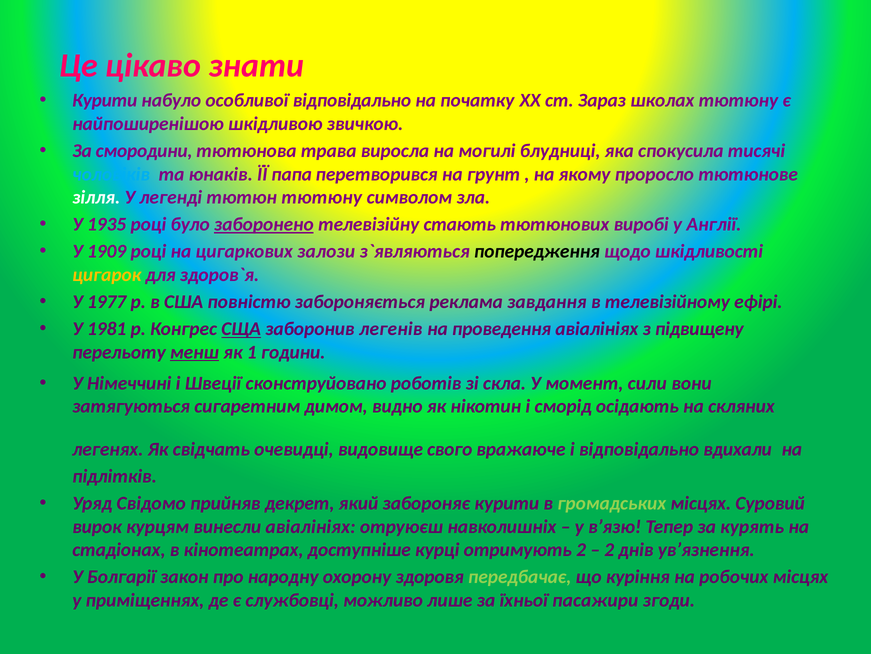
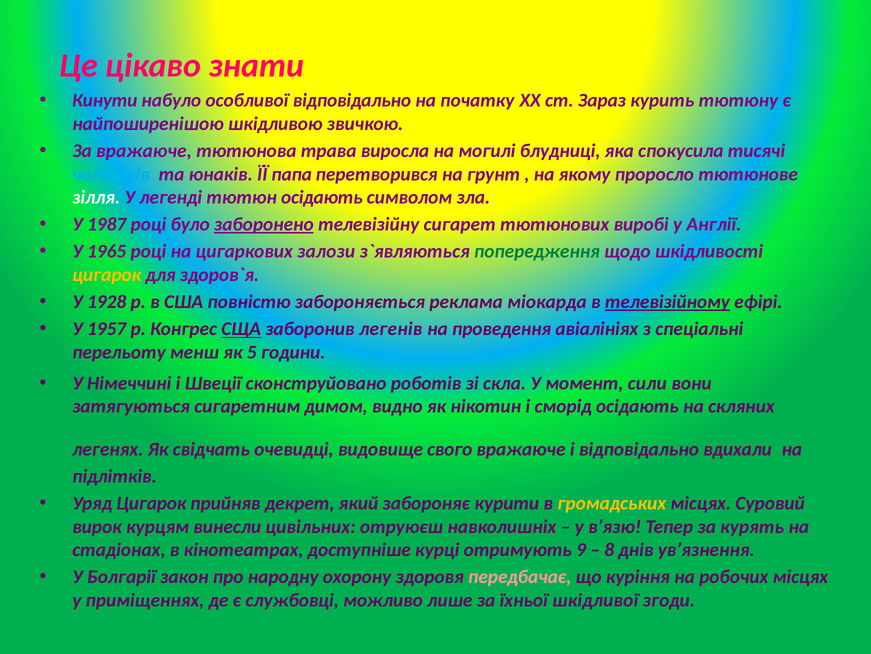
Курити at (105, 100): Курити -> Кинути
школах: школах -> курить
За смородини: смородини -> вражаюче
тютюн тютюну: тютюну -> осідають
1935: 1935 -> 1987
стають: стають -> сигарет
1909: 1909 -> 1965
попередження colour: black -> green
1977: 1977 -> 1928
завдання: завдання -> міокарда
телевізійному underline: none -> present
1981: 1981 -> 1957
підвищену: підвищену -> спеціальні
менш underline: present -> none
1: 1 -> 5
Уряд Свідомо: Свідомо -> Цигарок
громадських colour: light green -> yellow
винесли авіалініях: авіалініях -> цивільних
отримують 2: 2 -> 9
2 at (609, 549): 2 -> 8
передбачає colour: light green -> pink
пасажири: пасажири -> шкідливої
